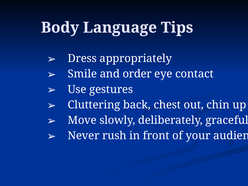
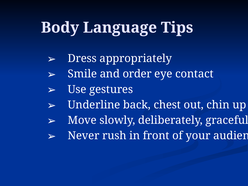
Cluttering: Cluttering -> Underline
